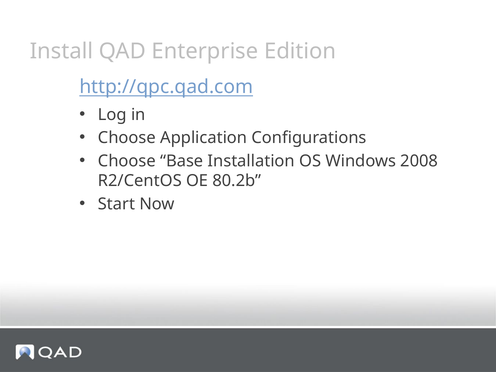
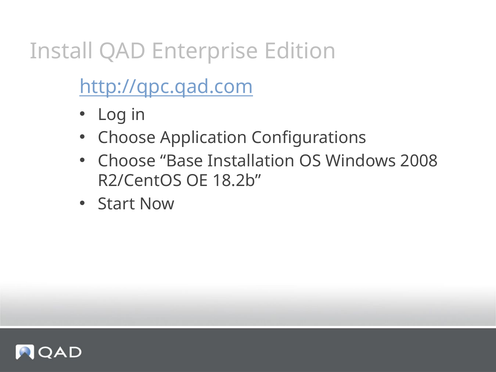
80.2b: 80.2b -> 18.2b
